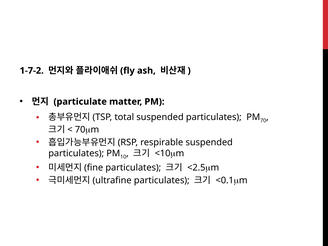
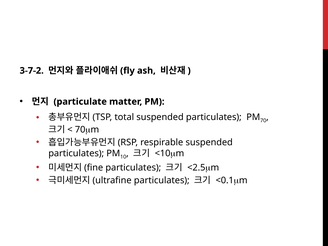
1-7-2: 1-7-2 -> 3-7-2
